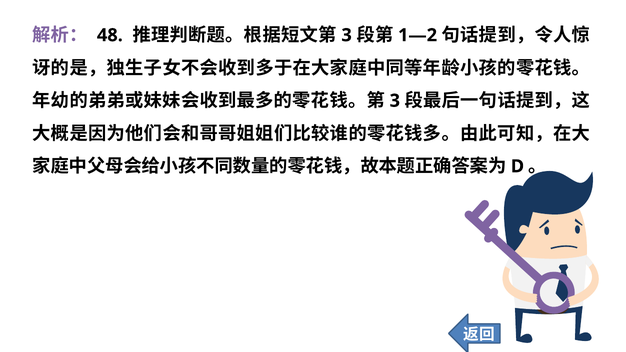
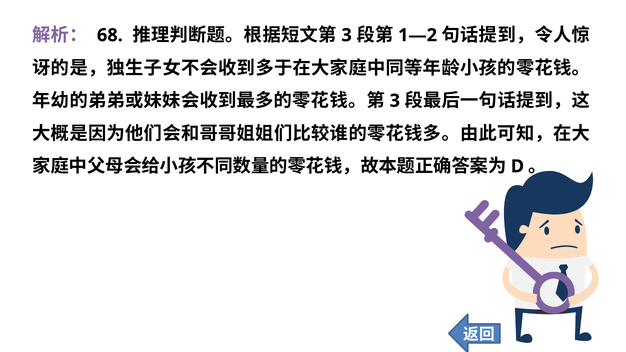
48: 48 -> 68
